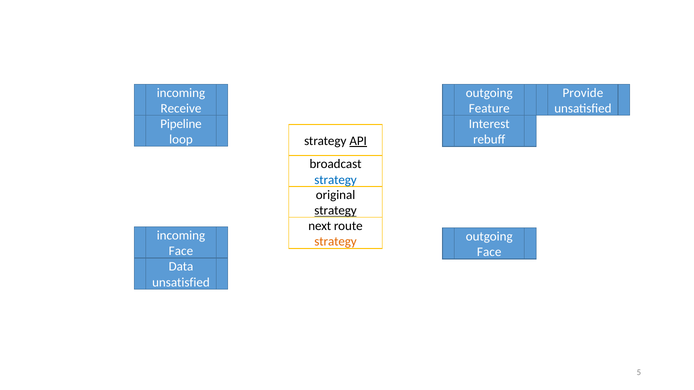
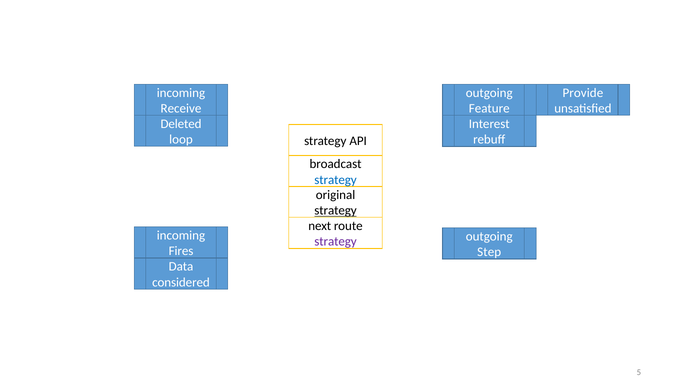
Pipeline: Pipeline -> Deleted
API underline: present -> none
strategy at (336, 242) colour: orange -> purple
Face at (181, 251): Face -> Fires
Face at (489, 252): Face -> Step
unsatisfied at (181, 282): unsatisfied -> considered
